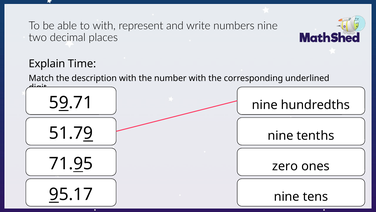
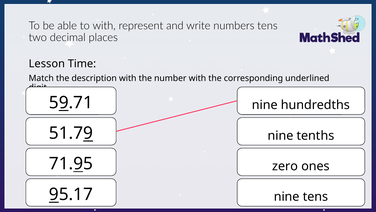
numbers nine: nine -> tens
Explain: Explain -> Lesson
